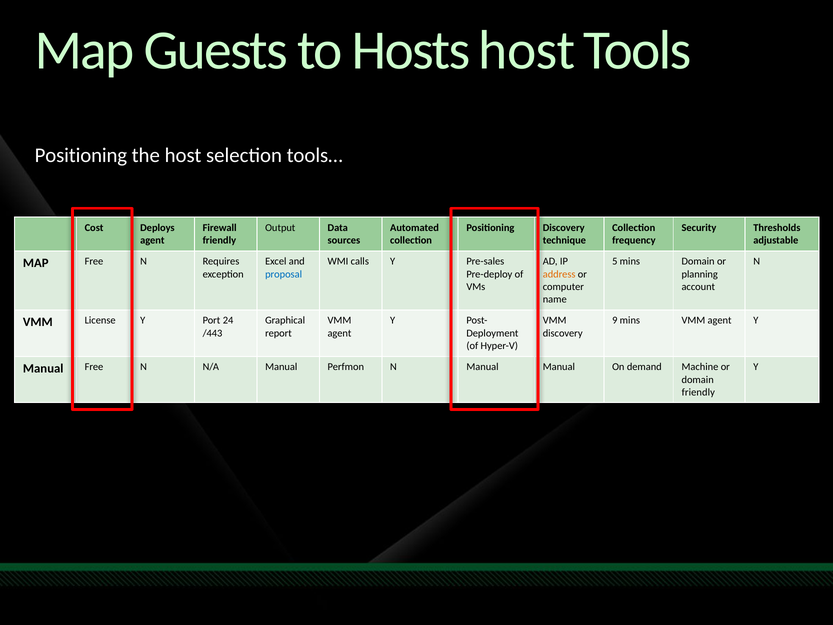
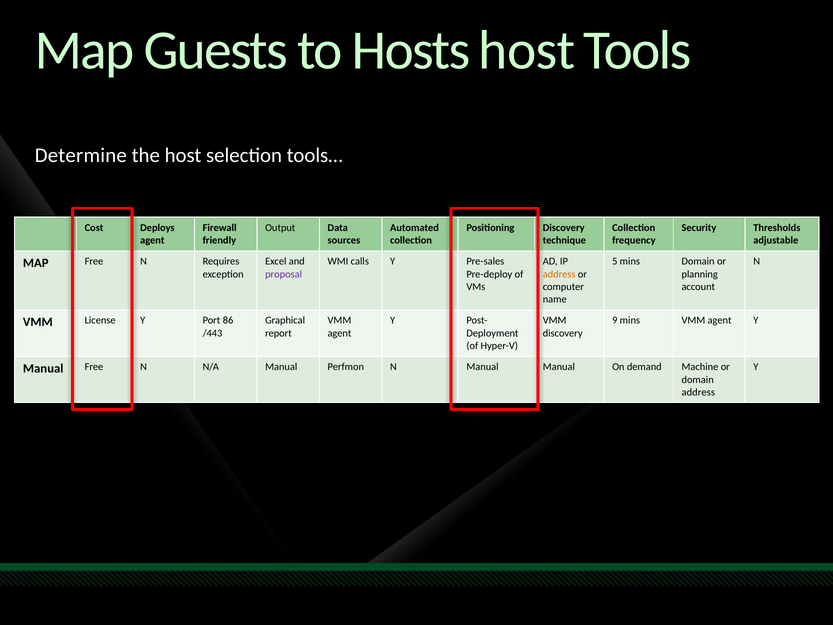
Positioning at (81, 155): Positioning -> Determine
proposal colour: blue -> purple
24: 24 -> 86
friendly at (698, 392): friendly -> address
